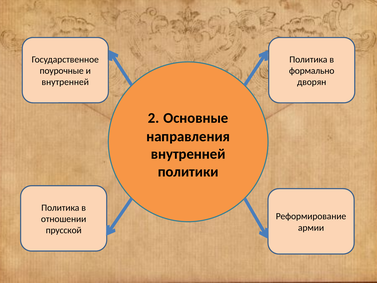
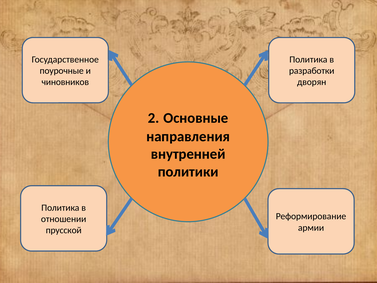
формально: формально -> разработки
внутренней at (65, 82): внутренней -> чиновников
